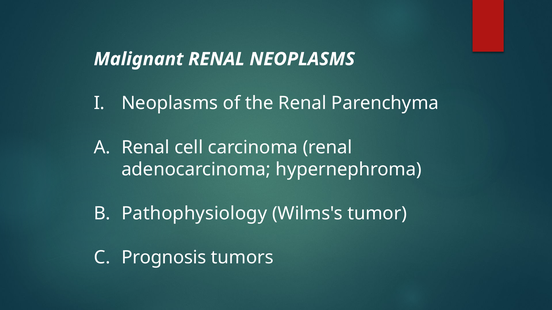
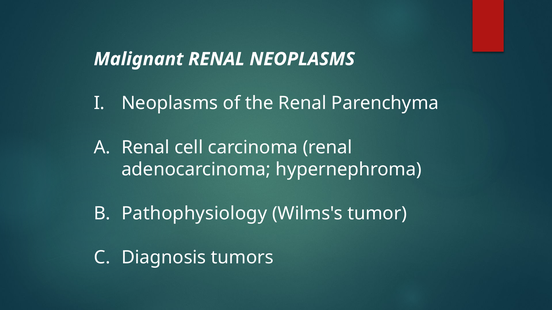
Prognosis: Prognosis -> Diagnosis
